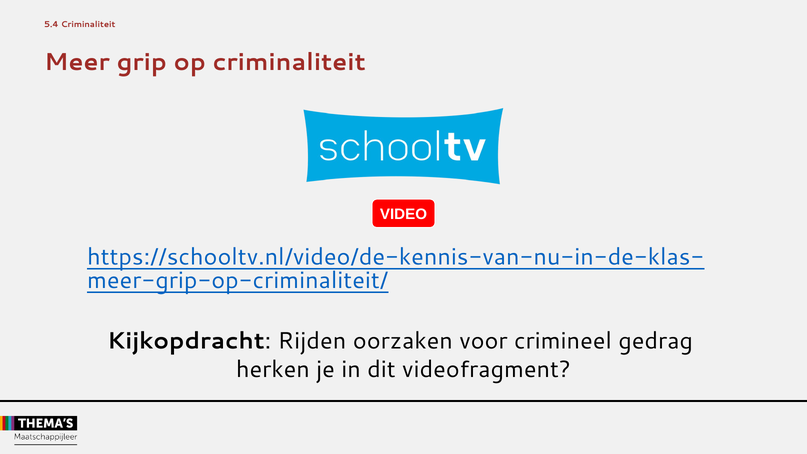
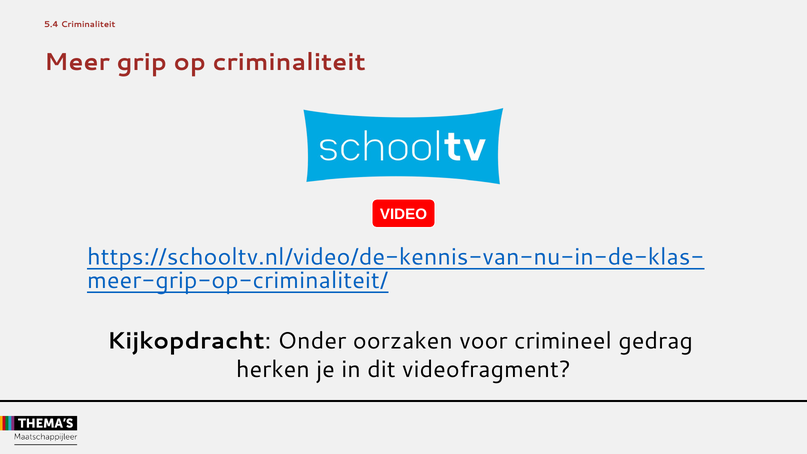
Rijden: Rijden -> Onder
